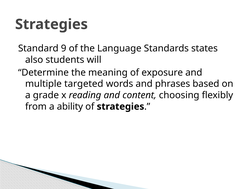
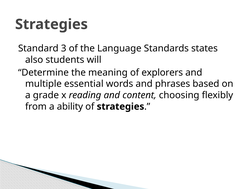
9: 9 -> 3
exposure: exposure -> explorers
targeted: targeted -> essential
